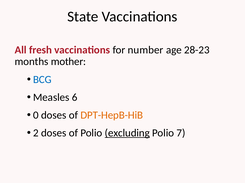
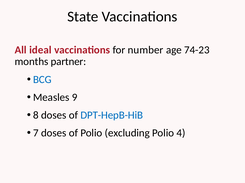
fresh: fresh -> ideal
28-23: 28-23 -> 74-23
mother: mother -> partner
6: 6 -> 9
0: 0 -> 8
DPT-HepB-HiB colour: orange -> blue
2: 2 -> 7
excluding underline: present -> none
7: 7 -> 4
